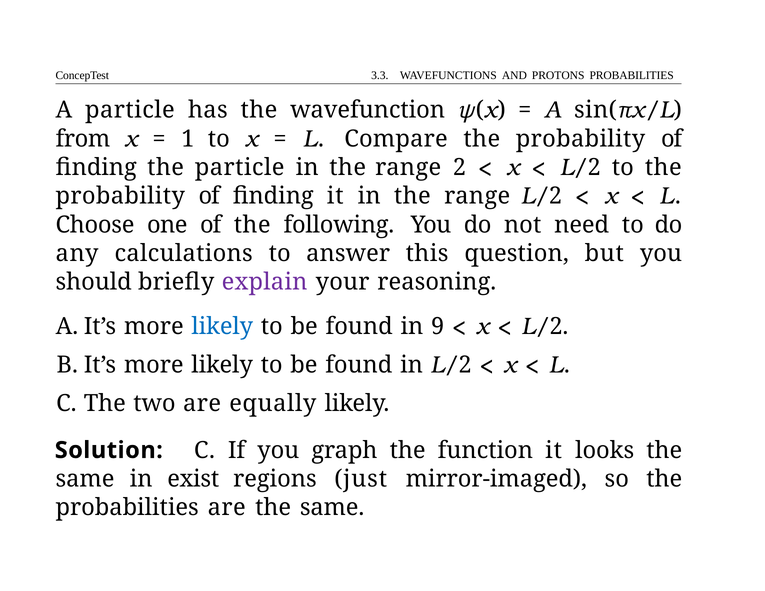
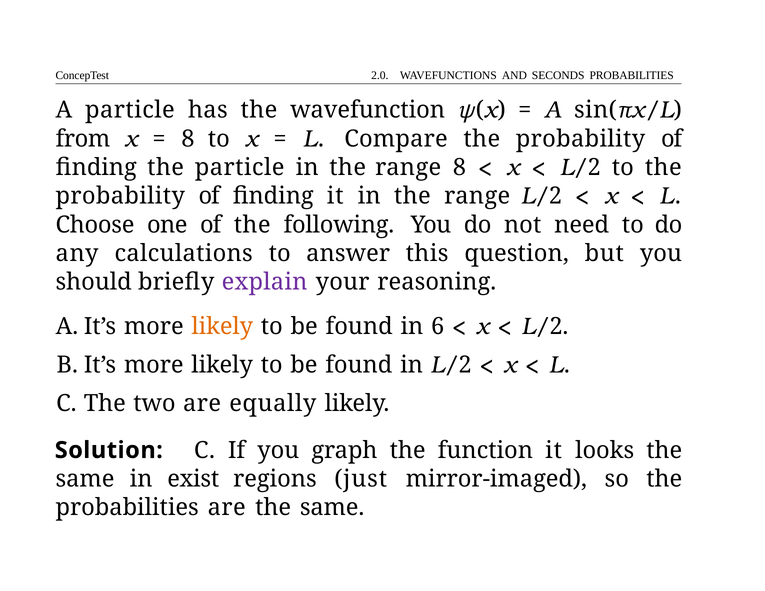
3.3: 3.3 -> 2.0
PROTONS: PROTONS -> SECONDS
1 at (188, 139): 1 -> 8
range 2: 2 -> 8
likely at (222, 326) colour: blue -> orange
9: 9 -> 6
